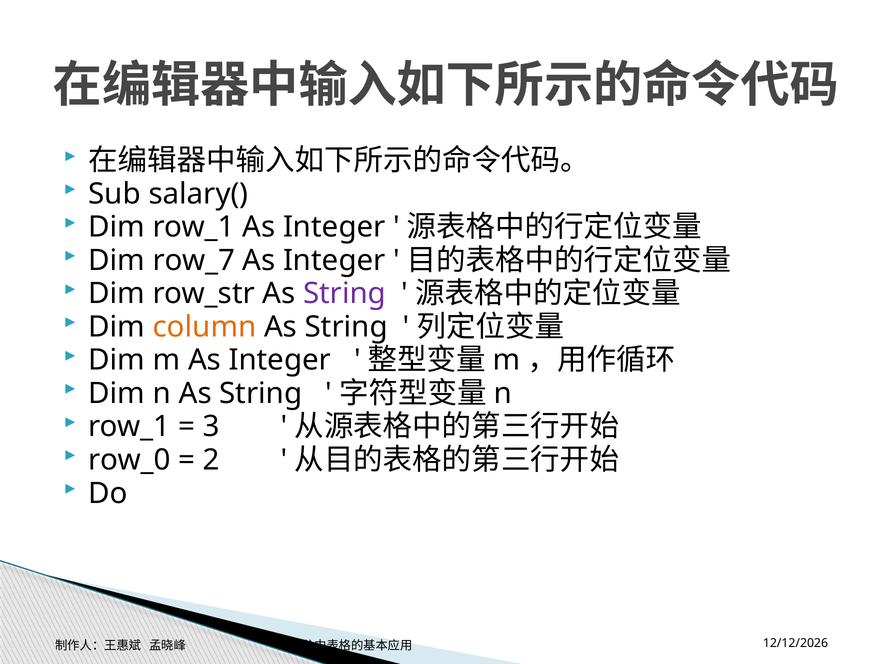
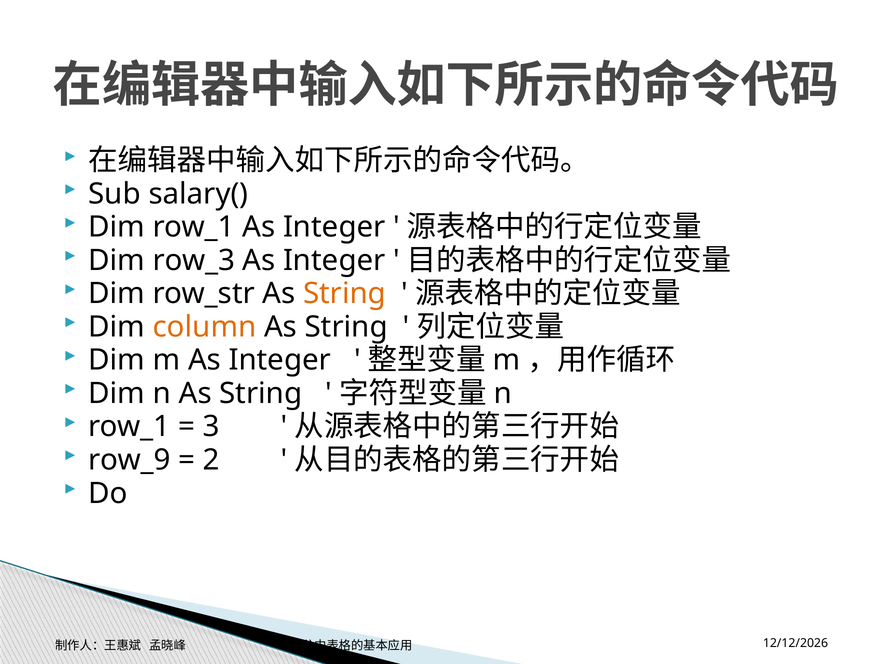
row_7: row_7 -> row_3
String at (345, 294) colour: purple -> orange
row_0: row_0 -> row_9
